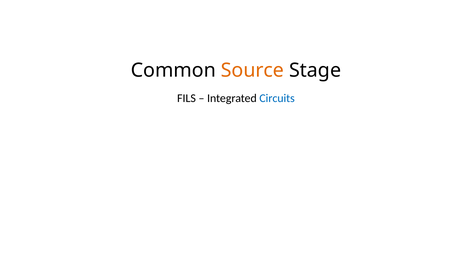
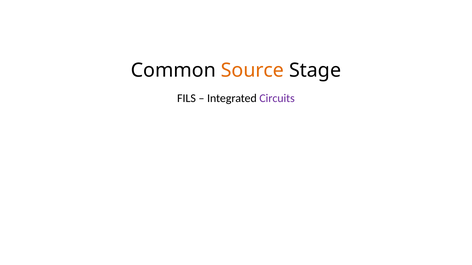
Circuits colour: blue -> purple
